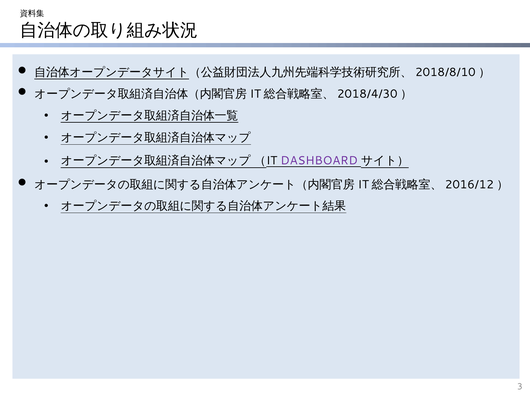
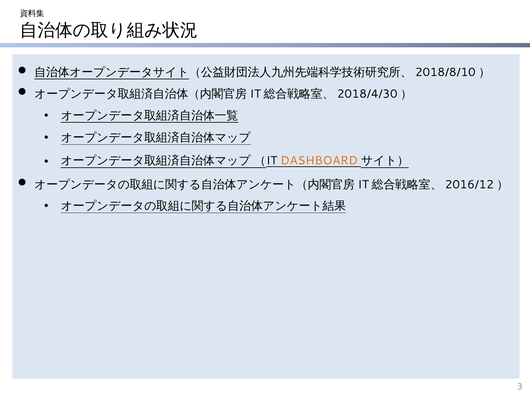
DASHBOARD colour: purple -> orange
